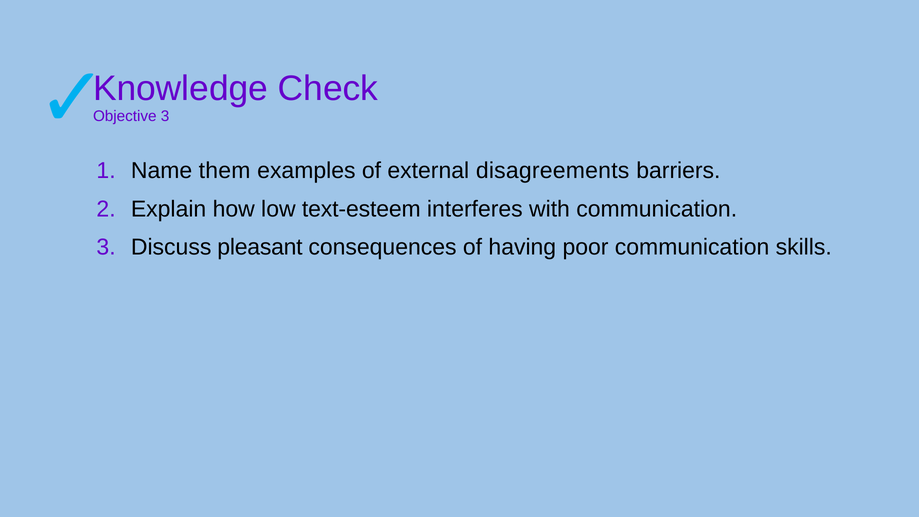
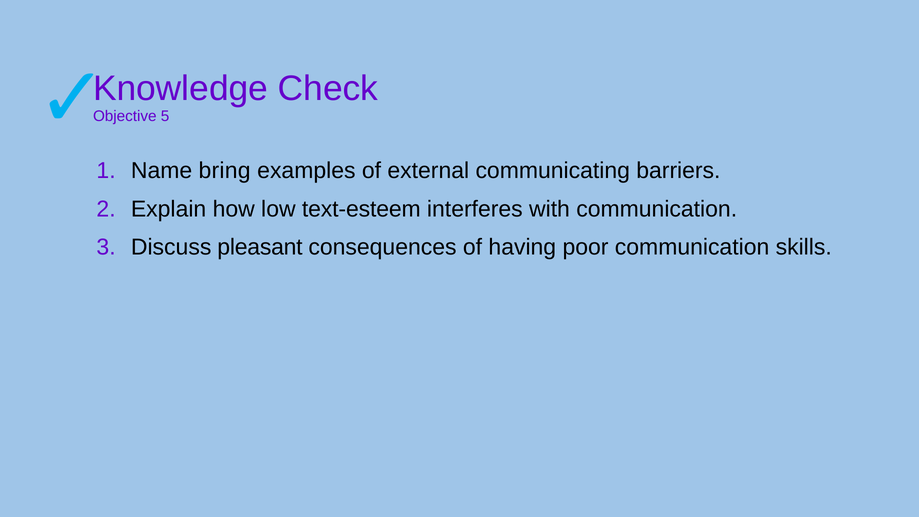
Objective 3: 3 -> 5
them: them -> bring
disagreements: disagreements -> communicating
